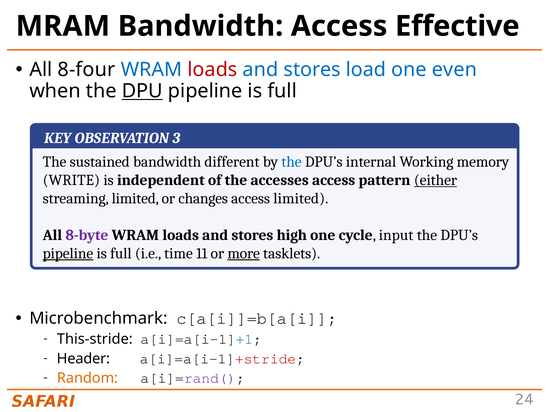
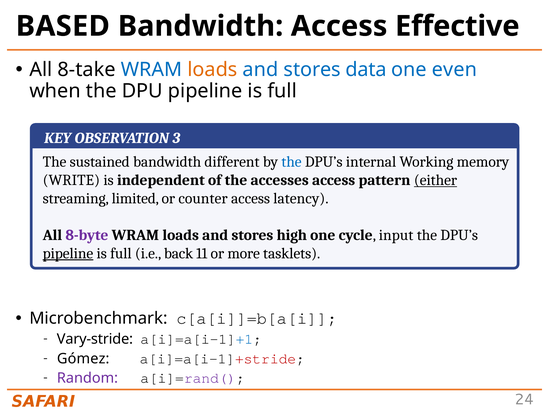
MRAM: MRAM -> BASED
8-four: 8-four -> 8-take
loads at (212, 70) colour: red -> orange
load: load -> data
DPU underline: present -> none
changes: changes -> counter
access limited: limited -> latency
time: time -> back
more underline: present -> none
This-stride: This-stride -> Vary-stride
Header: Header -> Gómez
Random colour: orange -> purple
